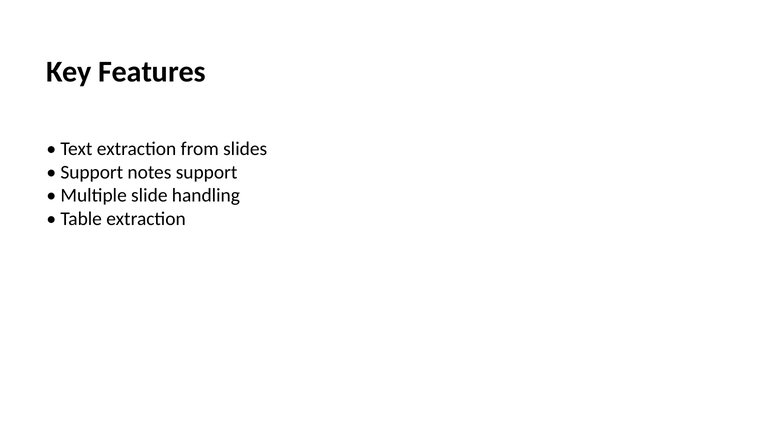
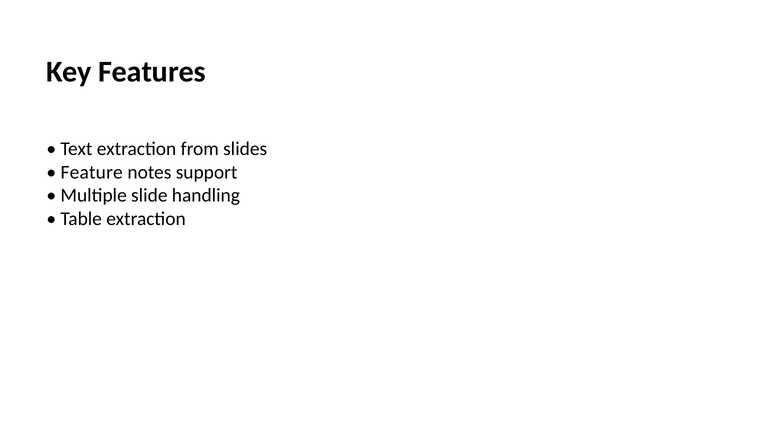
Support at (92, 172): Support -> Feature
